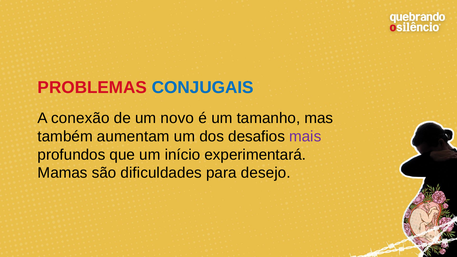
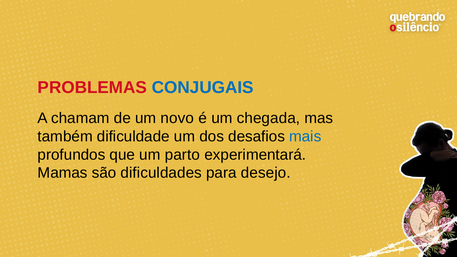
conexão: conexão -> chamam
tamanho: tamanho -> chegada
aumentam: aumentam -> dificuldade
mais colour: purple -> blue
início: início -> parto
